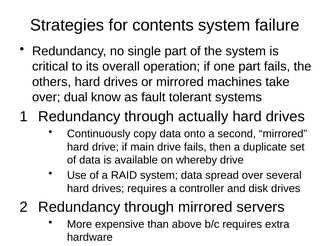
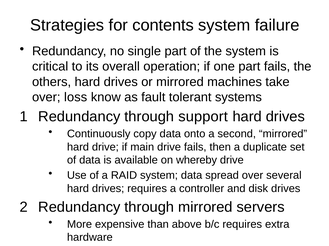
dual: dual -> loss
actually: actually -> support
